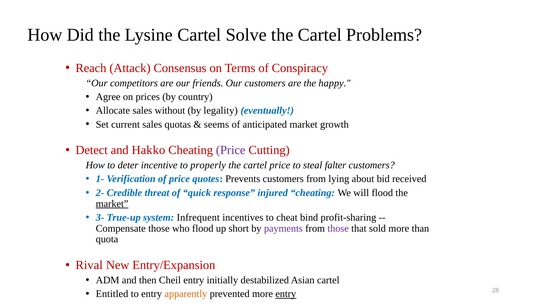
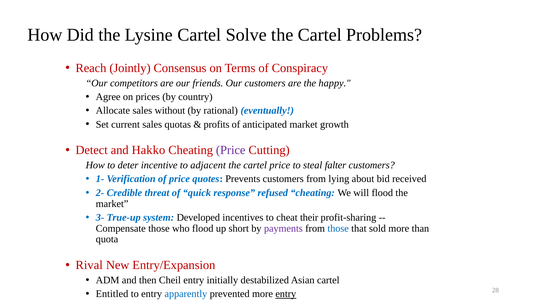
Attack: Attack -> Jointly
legality: legality -> rational
seems: seems -> profits
properly: properly -> adjacent
injured: injured -> refused
market at (112, 203) underline: present -> none
Infrequent: Infrequent -> Developed
bind: bind -> their
those at (338, 228) colour: purple -> blue
apparently colour: orange -> blue
